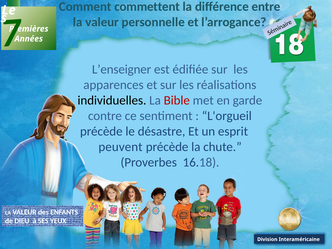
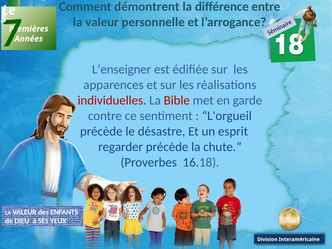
commettent: commettent -> démontrent
individuelles colour: black -> red
peuvent: peuvent -> regarder
